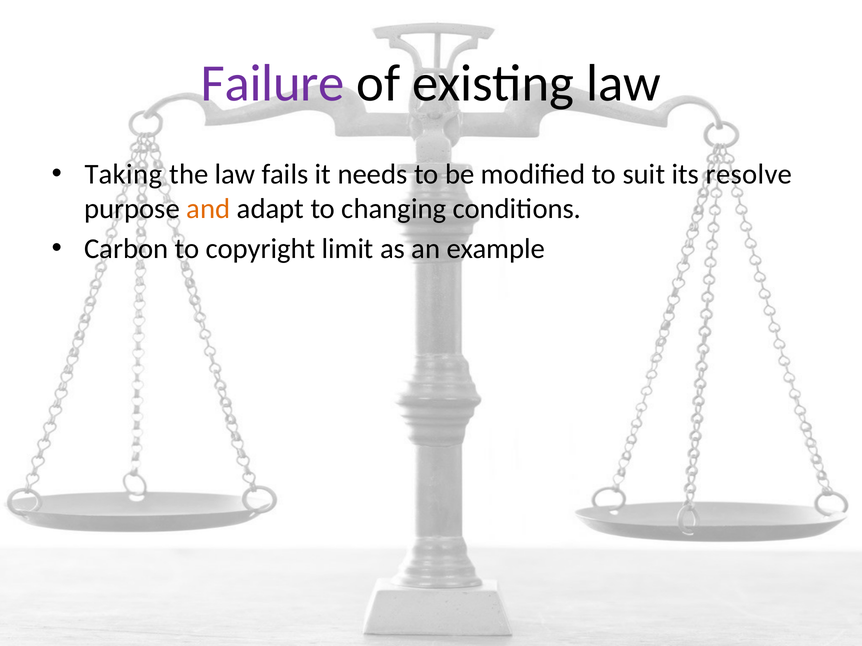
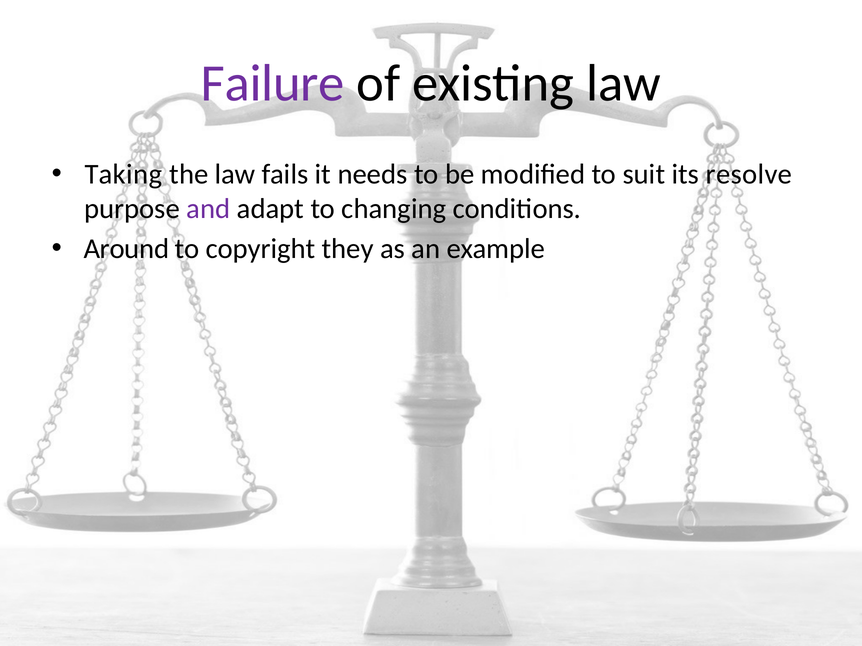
and colour: orange -> purple
Carbon: Carbon -> Around
limit: limit -> they
